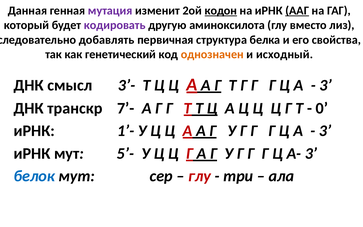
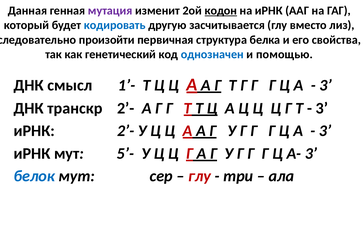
ААГ underline: present -> none
кодировать colour: purple -> blue
аминоксилота: аминоксилота -> засчитывается
добавлять: добавлять -> произойти
однозначен colour: orange -> blue
исходный: исходный -> помощью
3’-: 3’- -> 1’-
транскр 7’-: 7’- -> 2’-
0 at (322, 108): 0 -> 3
иРНК 1’-: 1’- -> 2’-
